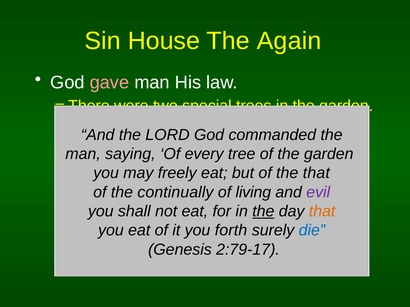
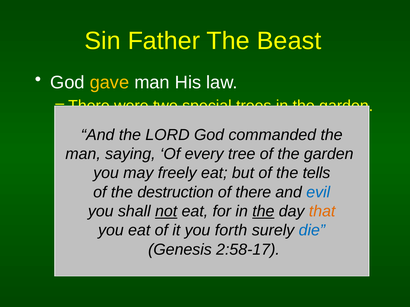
House: House -> Father
Again: Again -> Beast
gave colour: pink -> yellow
that at (316, 173): that -> tells
continually: continually -> destruction
of living: living -> there
evil at (318, 192) colour: purple -> blue
not at (166, 212) underline: none -> present
2:79-17: 2:79-17 -> 2:58-17
